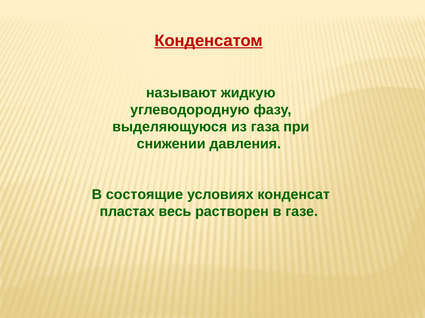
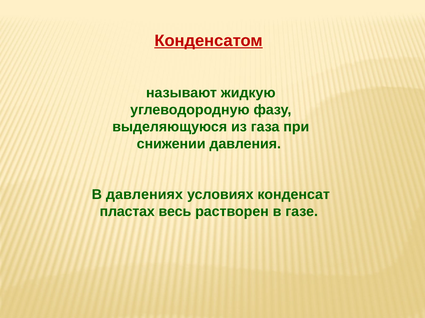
состоящие: состоящие -> давлениях
